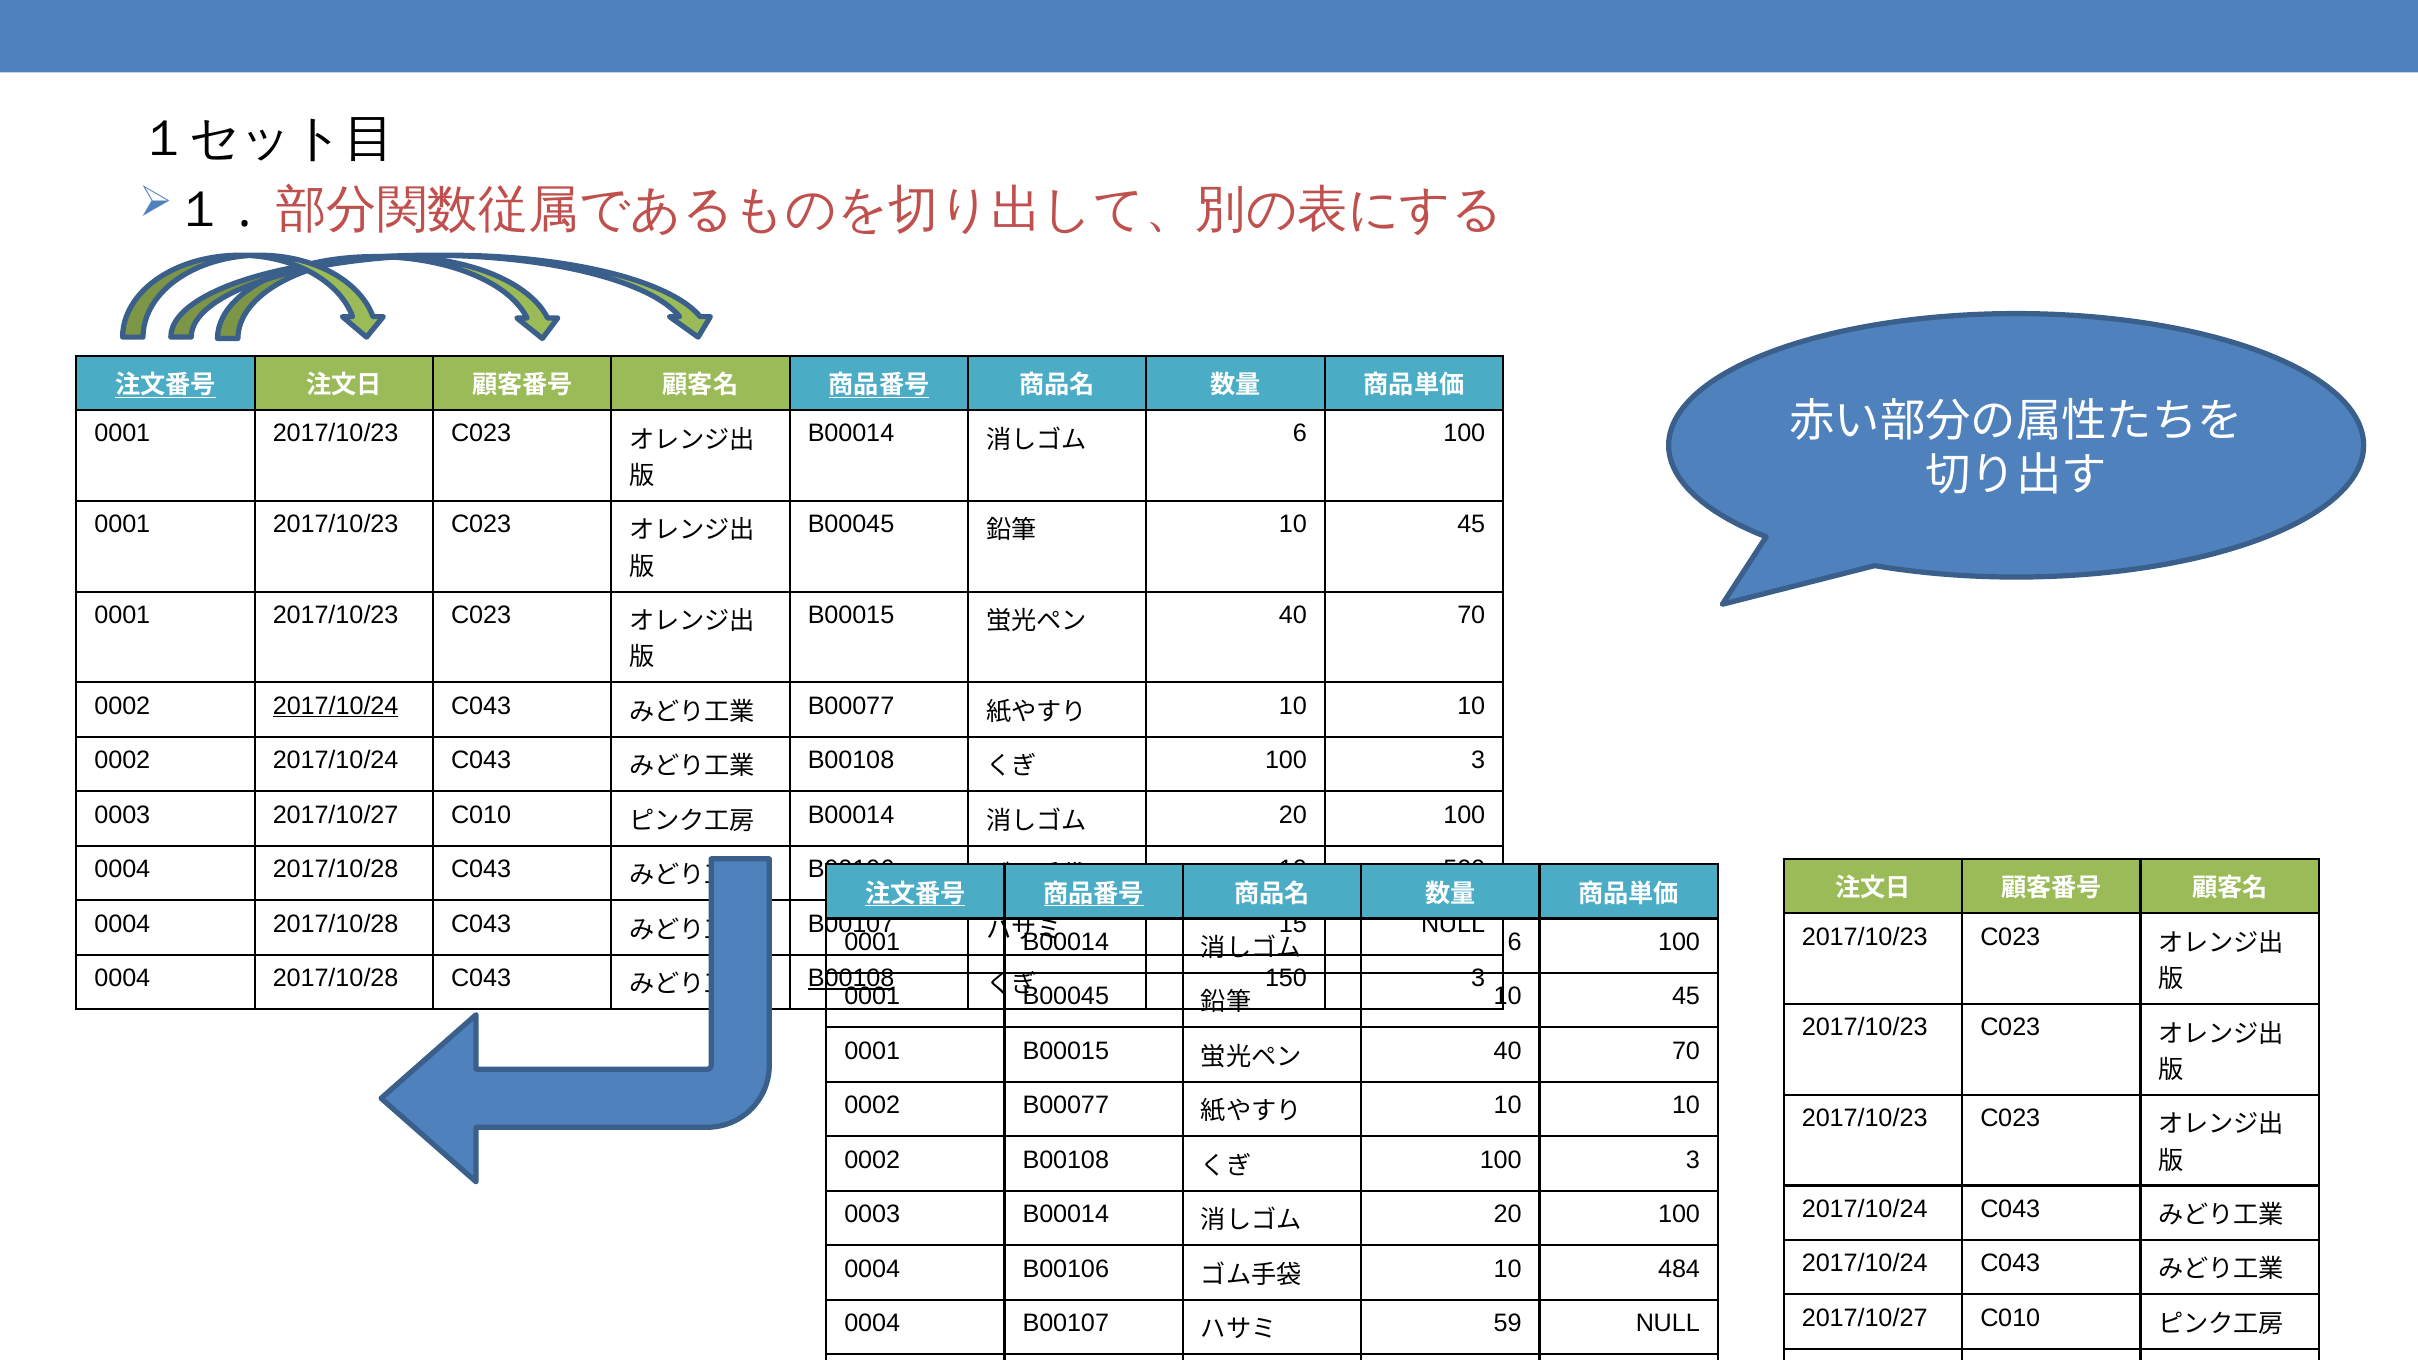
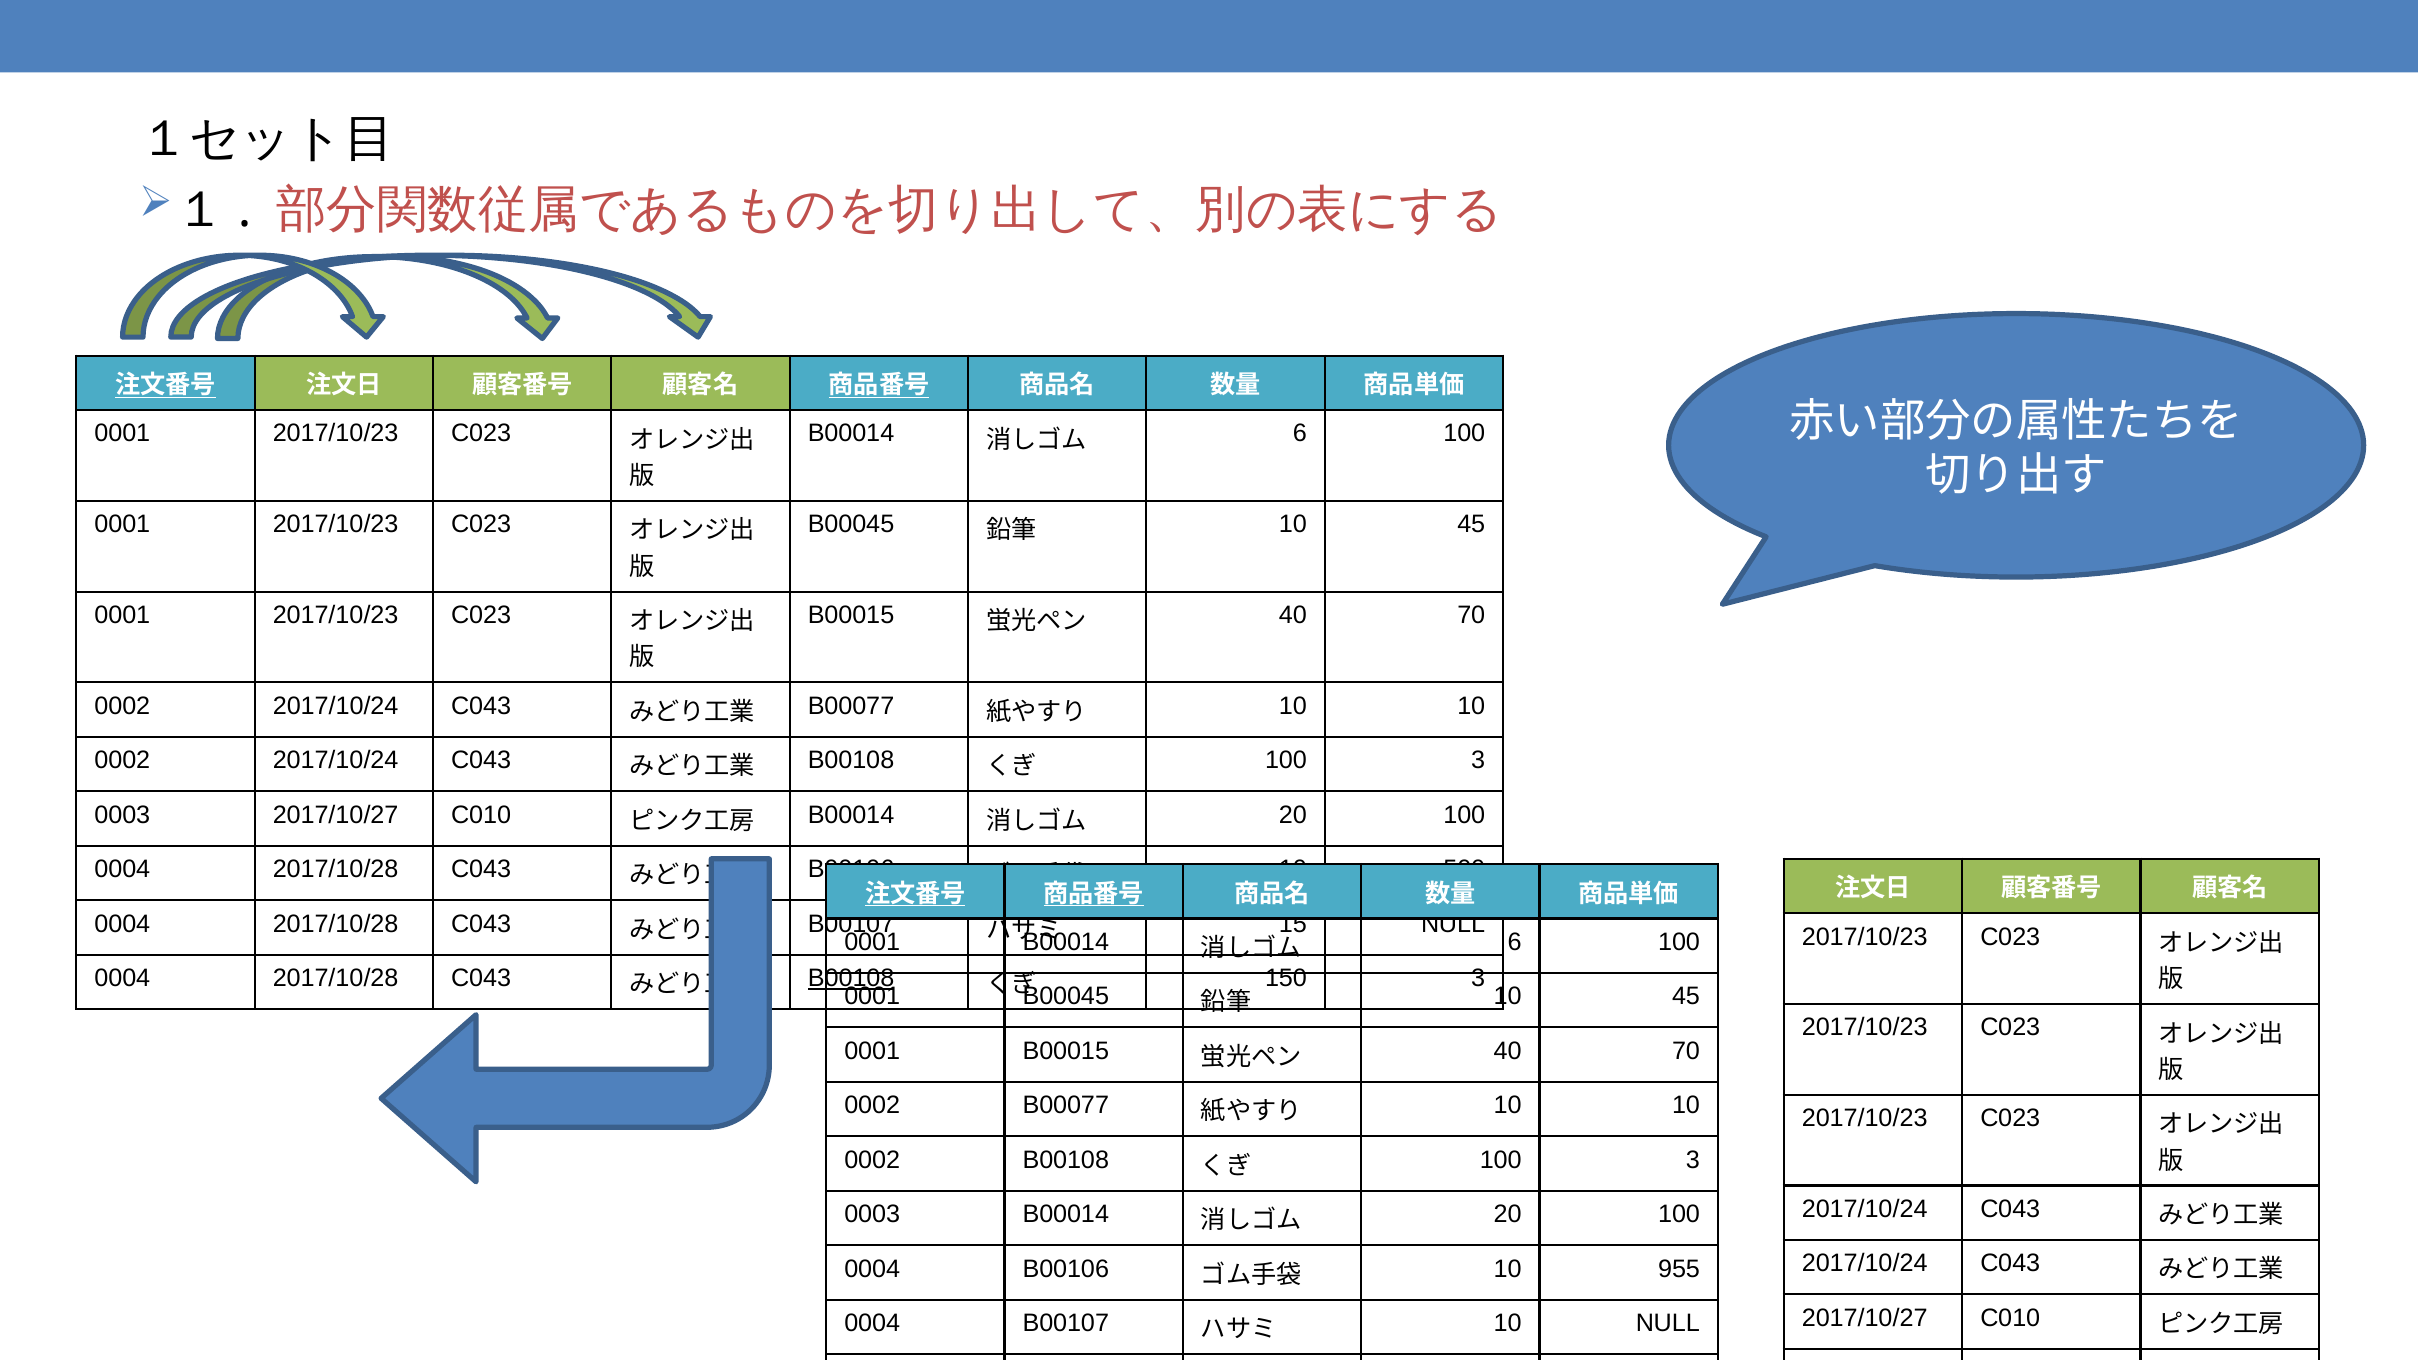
2017/10/24 at (336, 706) underline: present -> none
484: 484 -> 955
59 at (1508, 1323): 59 -> 10
